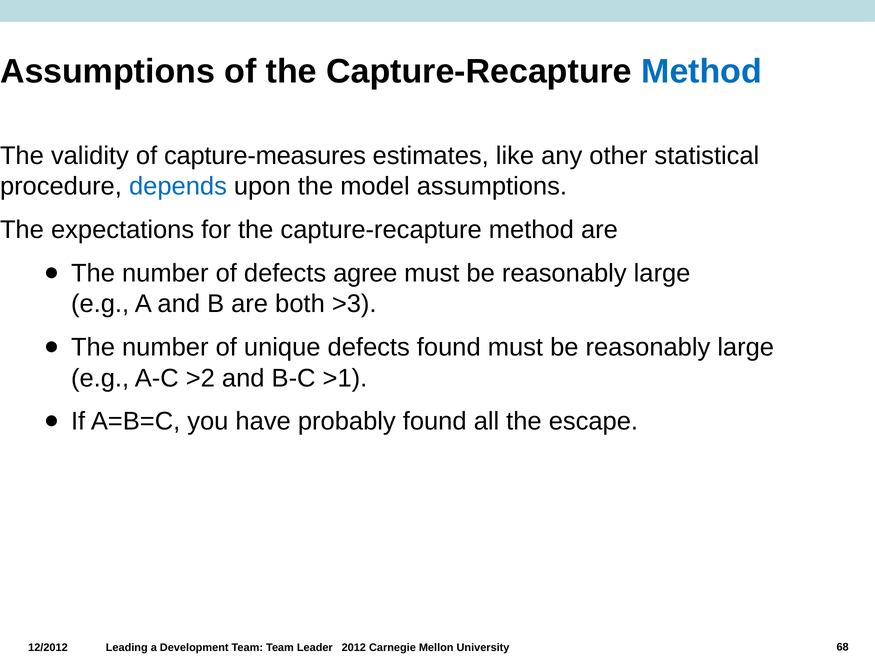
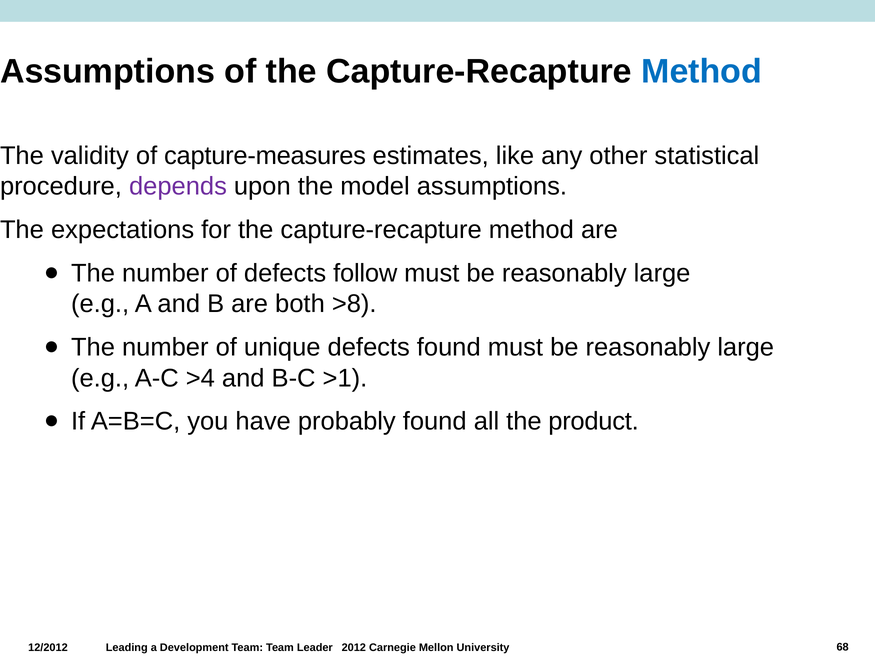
depends colour: blue -> purple
agree: agree -> follow
>3: >3 -> >8
>2: >2 -> >4
escape: escape -> product
